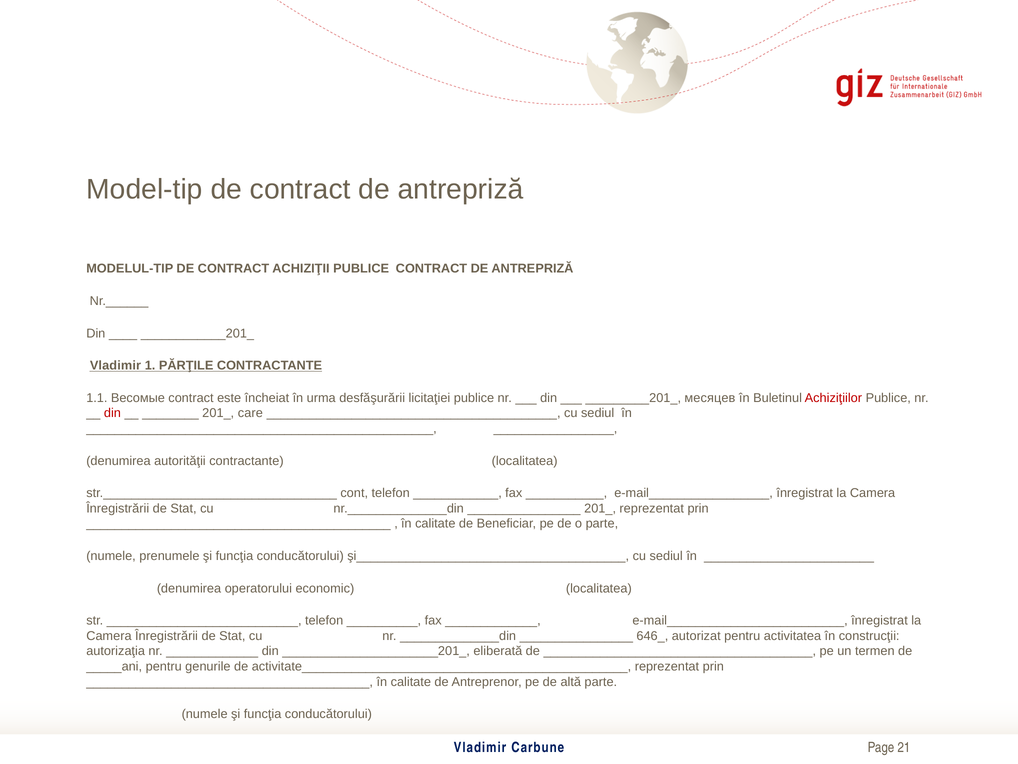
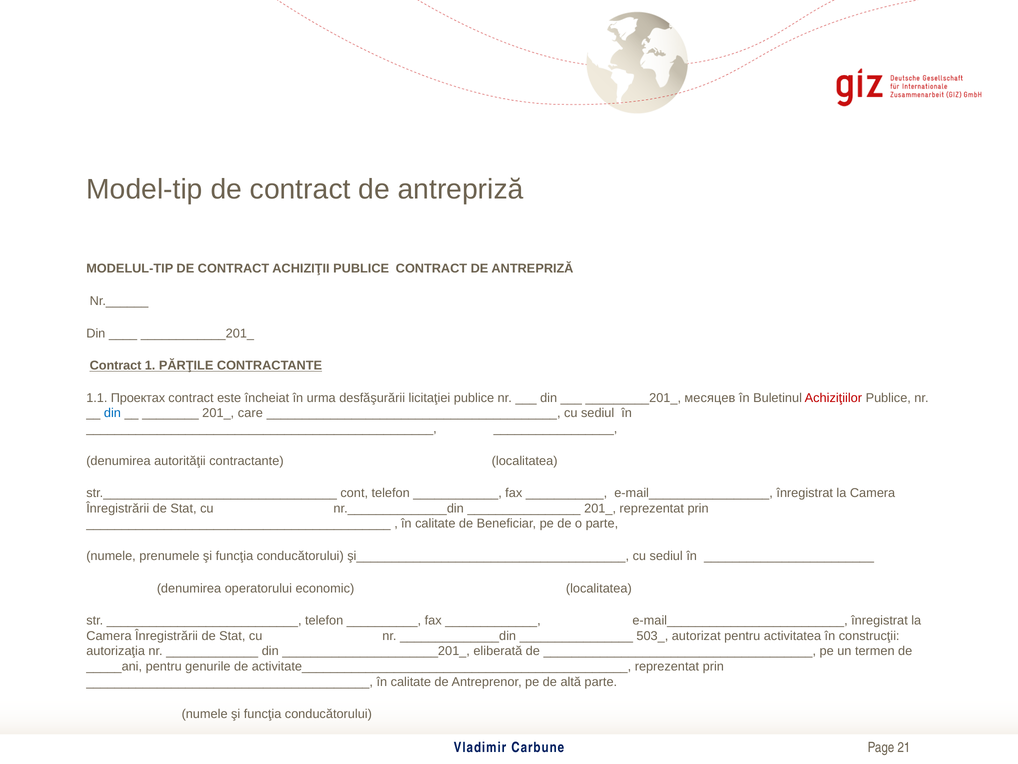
Vladimir at (115, 365): Vladimir -> Contract
Весомые: Весомые -> Проектах
din at (112, 413) colour: red -> blue
646_: 646_ -> 503_
